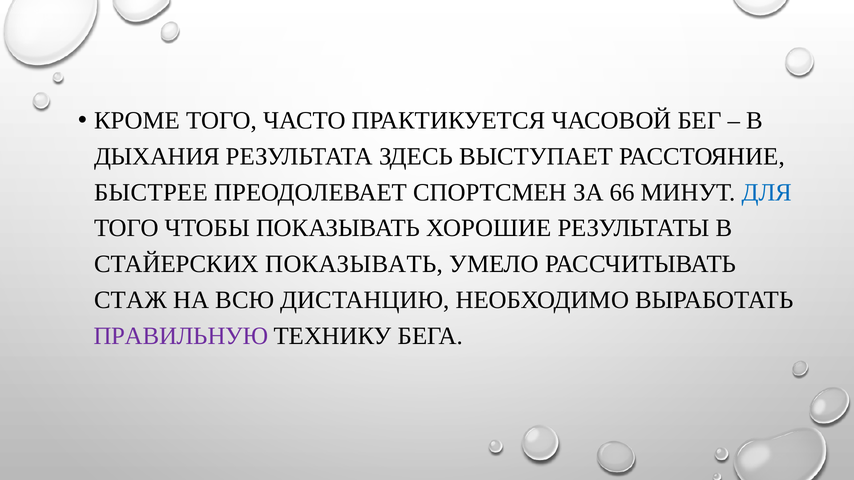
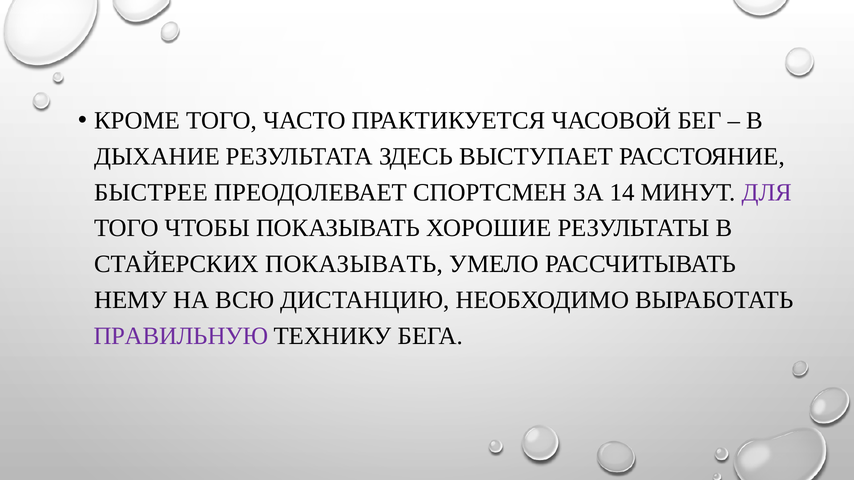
ДЫХАНИЯ: ДЫХАНИЯ -> ДЫХАНИЕ
66: 66 -> 14
ДЛЯ colour: blue -> purple
СТАЖ: СТАЖ -> НЕМУ
